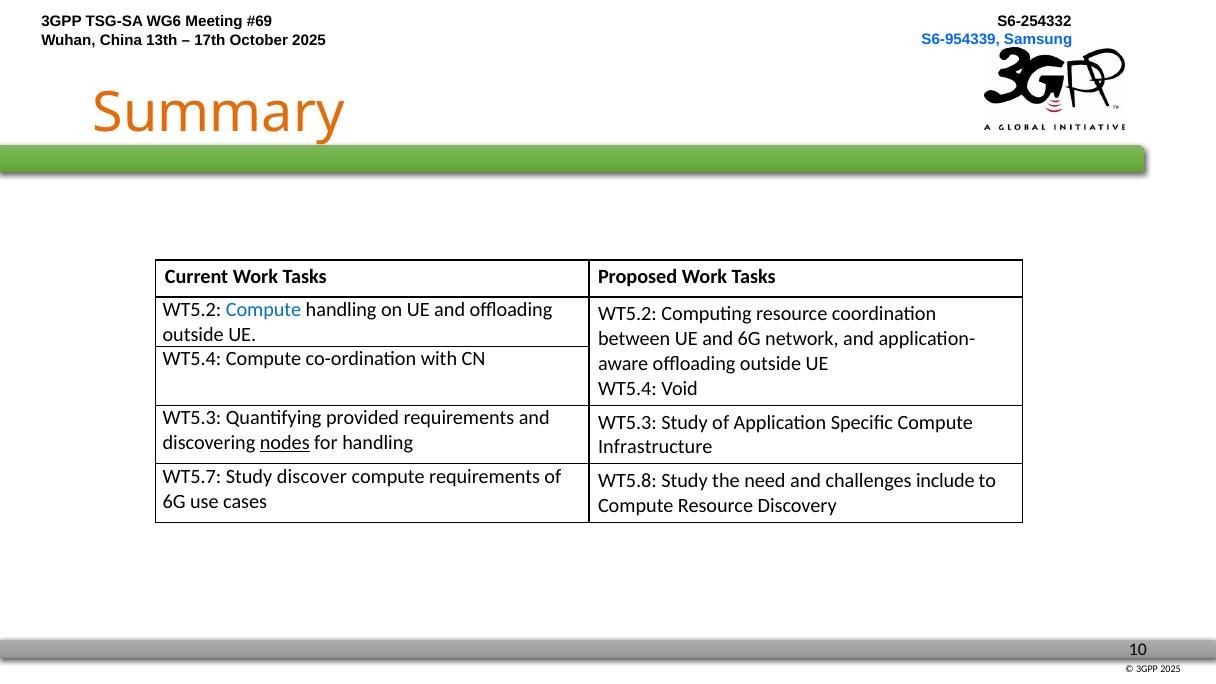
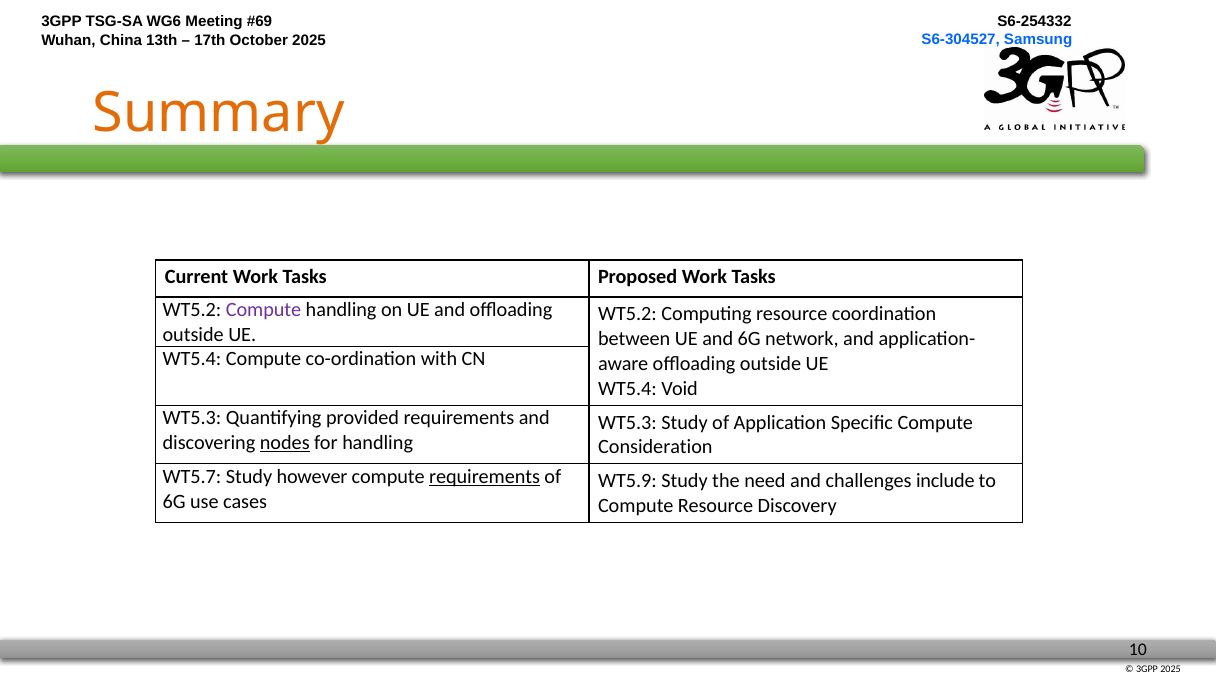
S6-954339: S6-954339 -> S6-304527
Compute at (264, 310) colour: blue -> purple
Infrastructure: Infrastructure -> Consideration
discover: discover -> however
requirements at (485, 477) underline: none -> present
WT5.8: WT5.8 -> WT5.9
